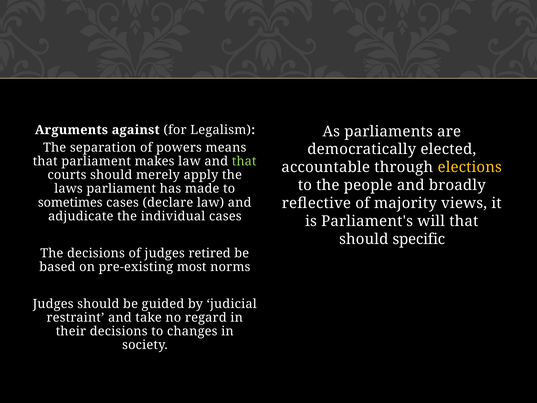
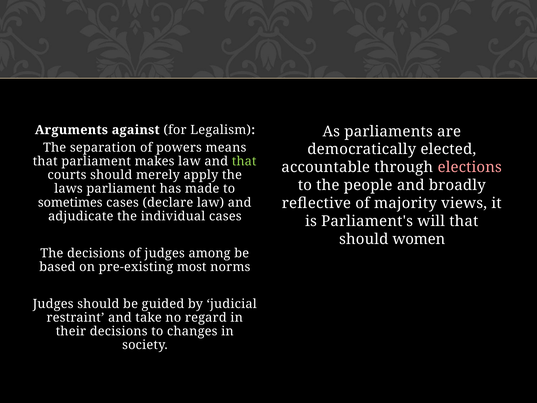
elections colour: yellow -> pink
specific: specific -> women
retired: retired -> among
